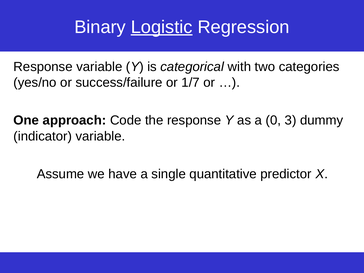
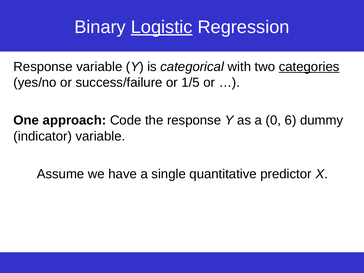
categories underline: none -> present
1/7: 1/7 -> 1/5
3: 3 -> 6
